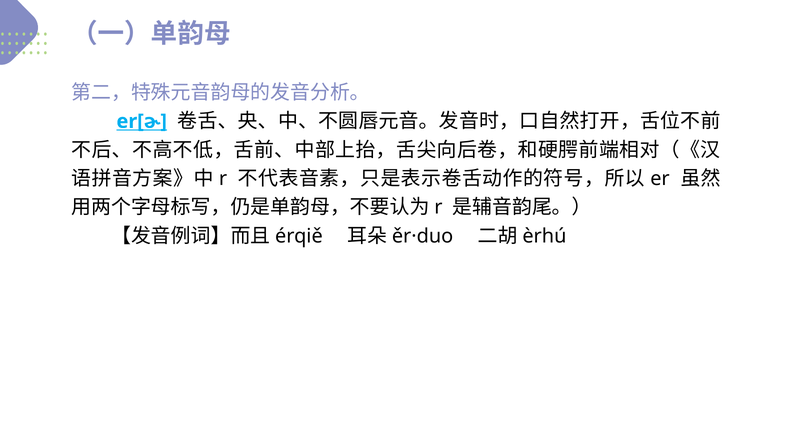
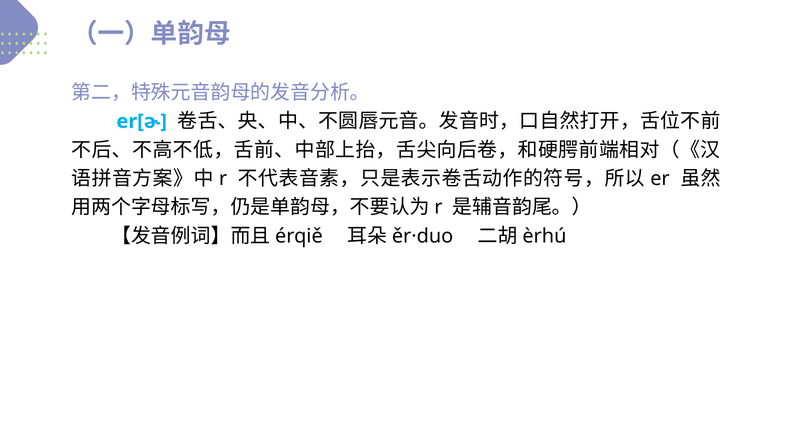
er[ɚ underline: present -> none
